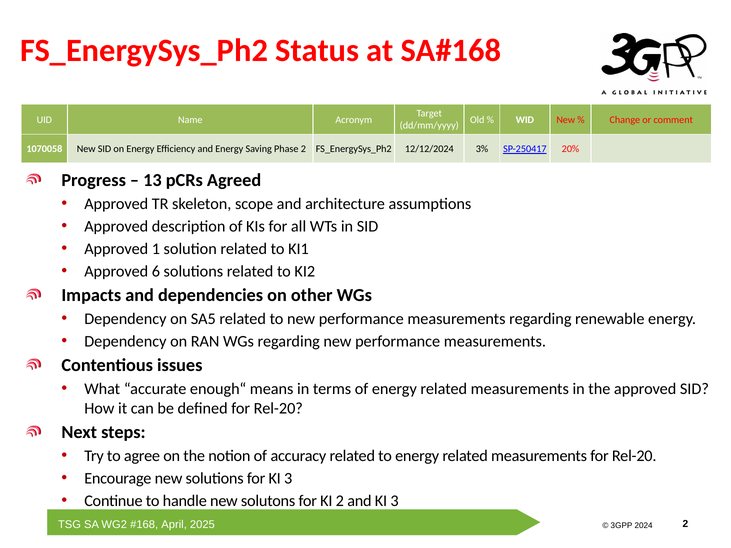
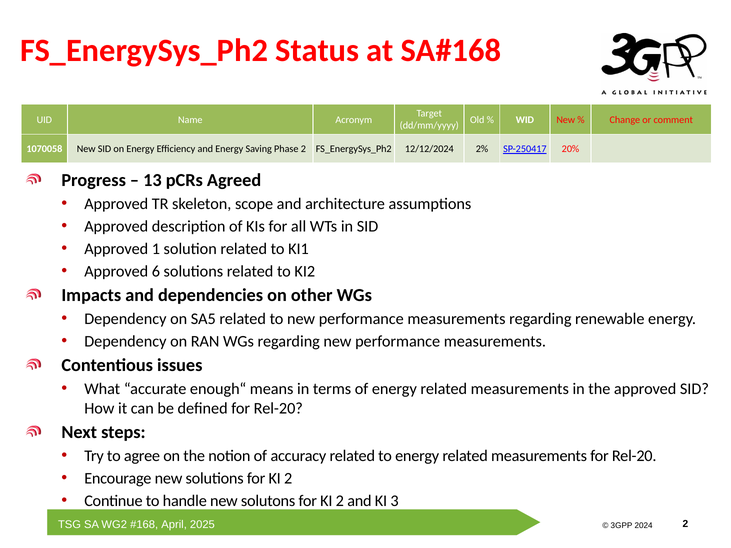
3%: 3% -> 2%
solutions for KI 3: 3 -> 2
